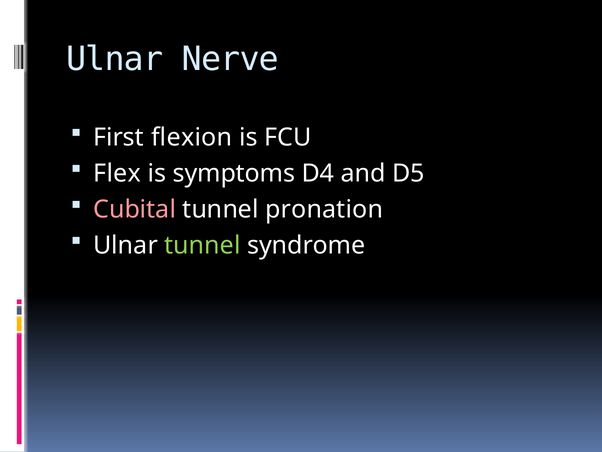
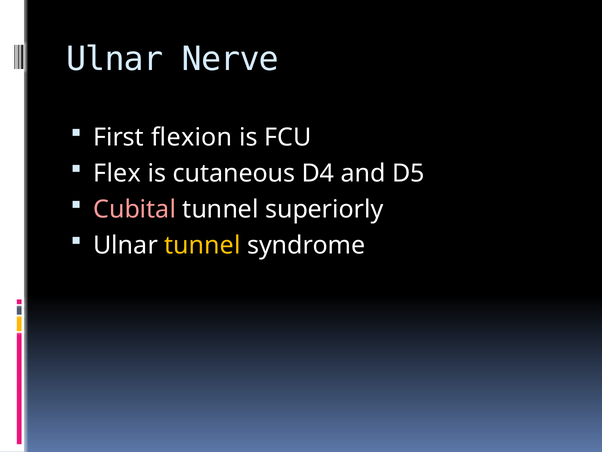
symptoms: symptoms -> cutaneous
pronation: pronation -> superiorly
tunnel at (202, 245) colour: light green -> yellow
